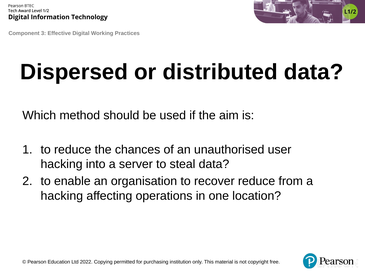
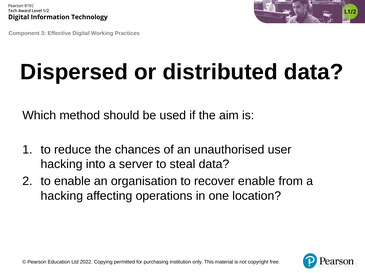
recover reduce: reduce -> enable
